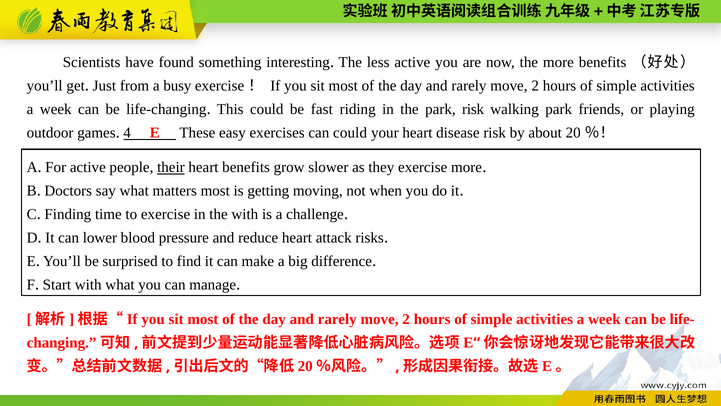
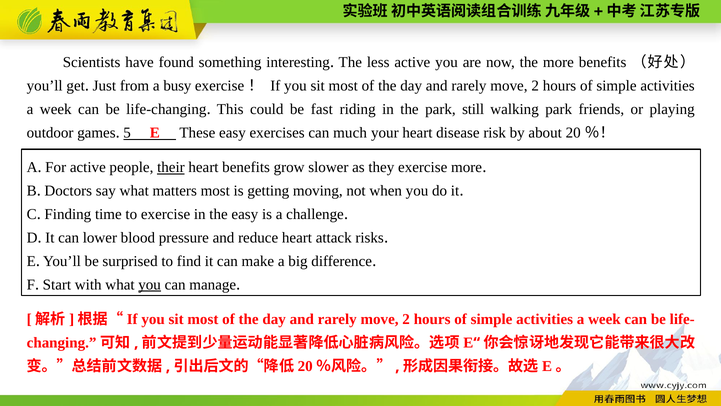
park risk: risk -> still
4: 4 -> 5
can could: could -> much
the with: with -> easy
you at (150, 284) underline: none -> present
